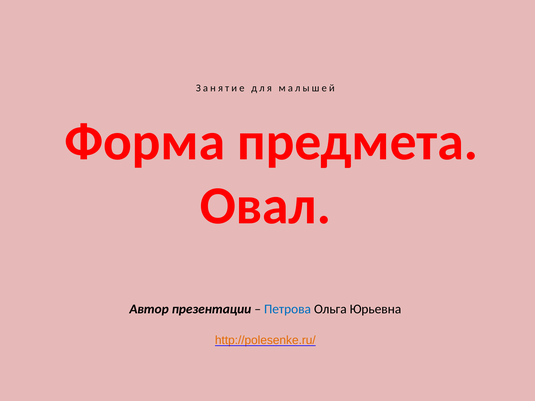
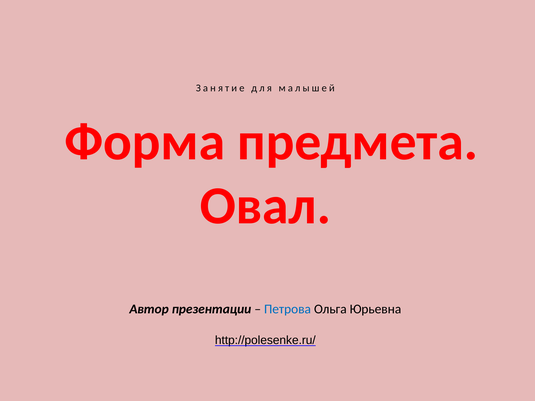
http://polesenke.ru/ colour: orange -> black
